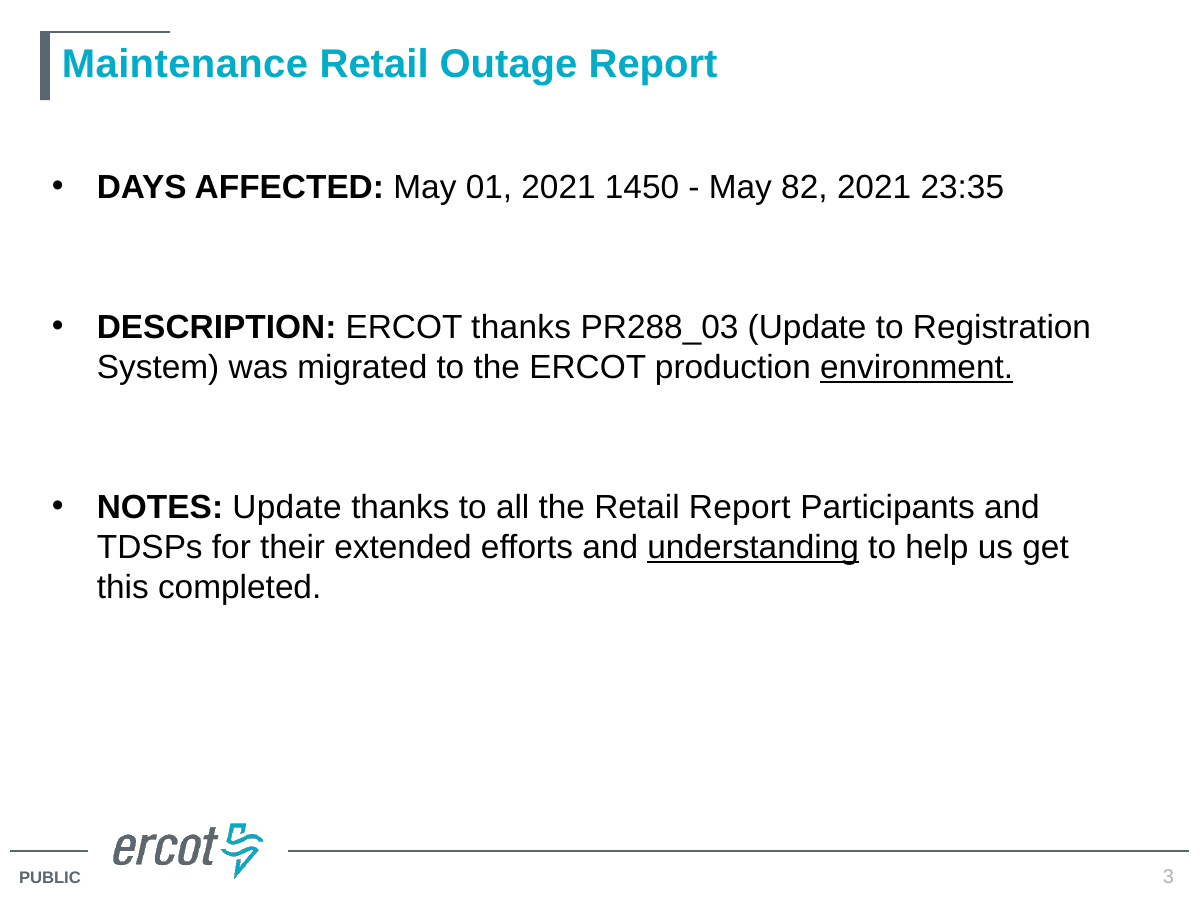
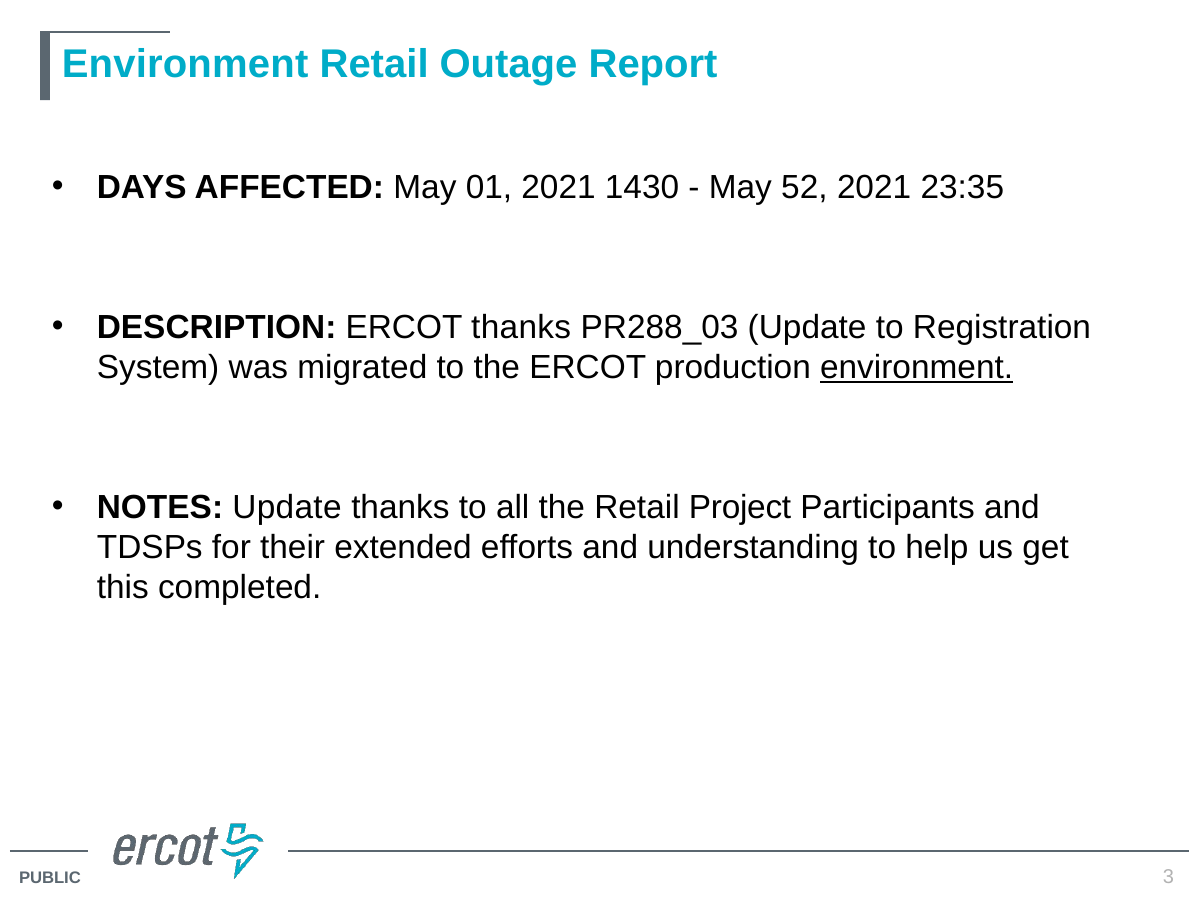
Maintenance at (185, 65): Maintenance -> Environment
1450: 1450 -> 1430
82: 82 -> 52
Retail Report: Report -> Project
understanding underline: present -> none
